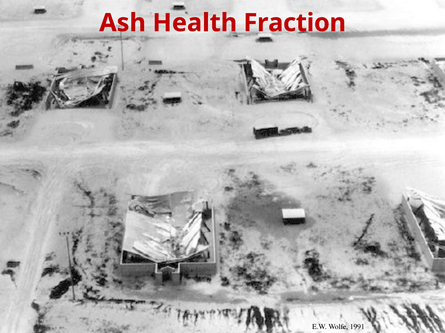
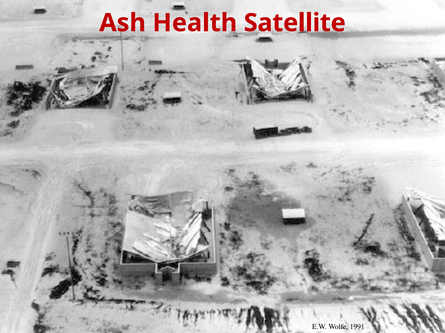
Fraction: Fraction -> Satellite
